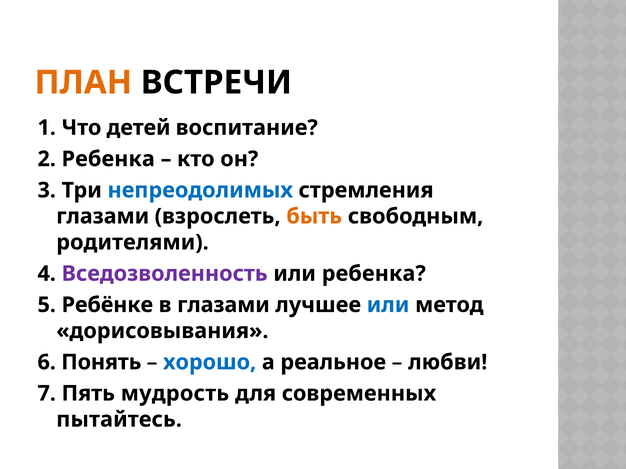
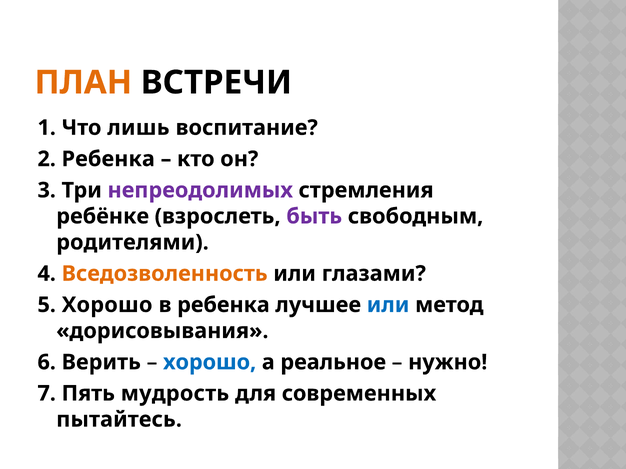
детей: детей -> лишь
непреодолимых colour: blue -> purple
глазами at (103, 217): глазами -> ребёнке
быть colour: orange -> purple
Вседозволенность colour: purple -> orange
или ребенка: ребенка -> глазами
5 Ребёнке: Ребёнке -> Хорошо
в глазами: глазами -> ребенка
Понять: Понять -> Верить
любви: любви -> нужно
